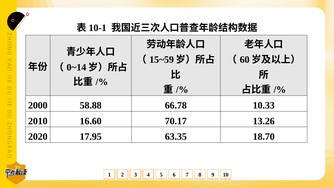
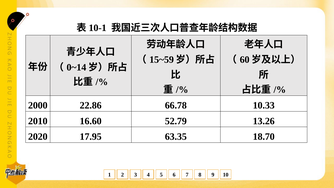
58.88: 58.88 -> 22.86
70.17: 70.17 -> 52.79
